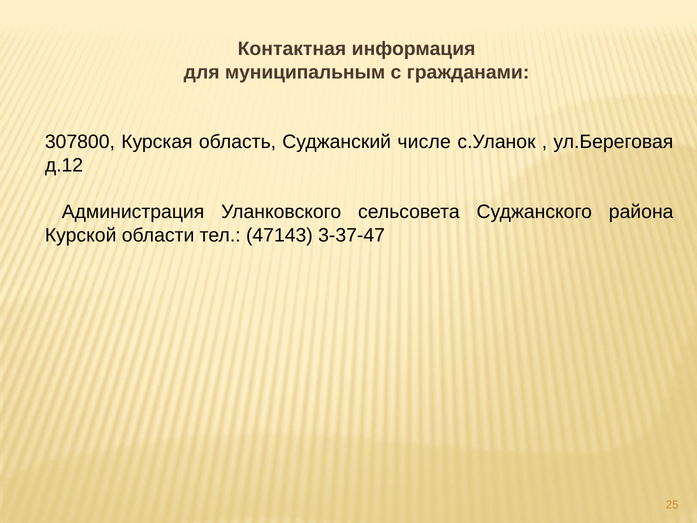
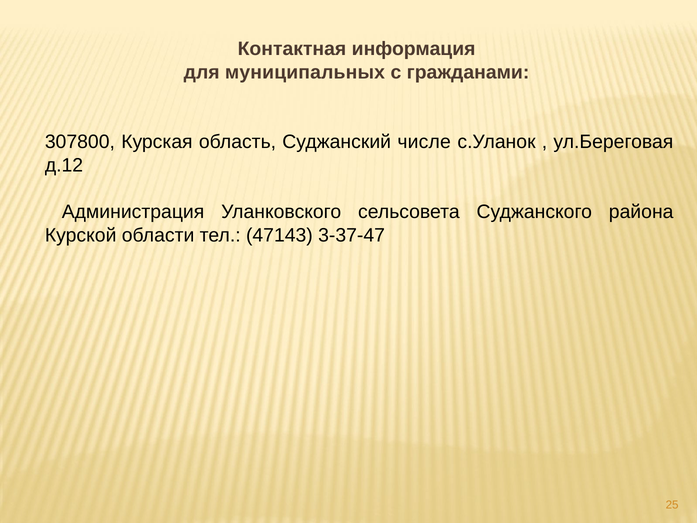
муниципальным: муниципальным -> муниципальных
